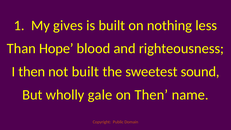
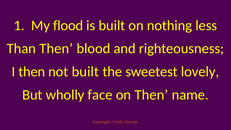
gives: gives -> flood
Than Hope: Hope -> Then
sound: sound -> lovely
gale: gale -> face
